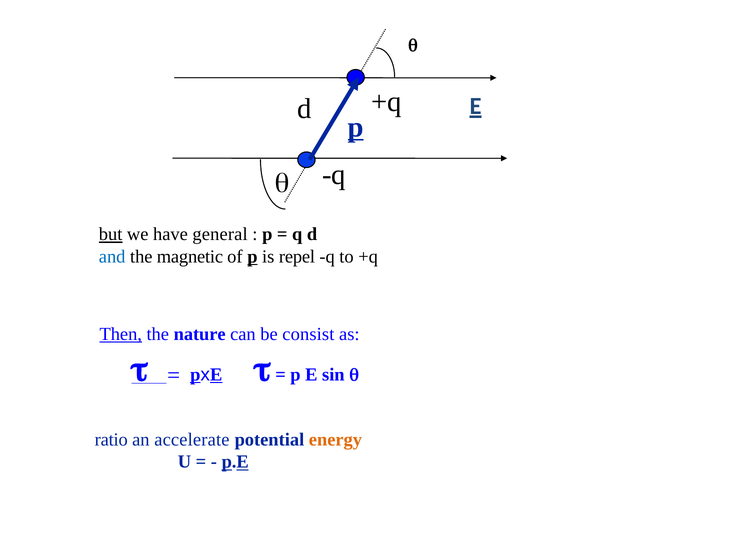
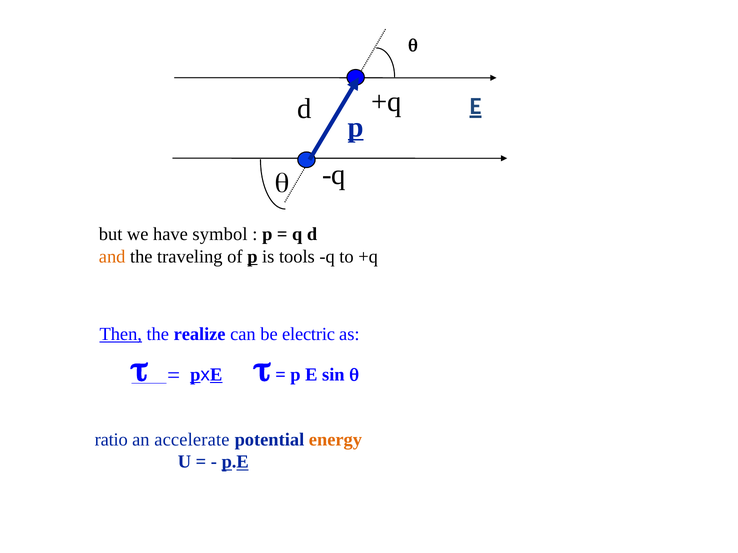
but underline: present -> none
general: general -> symbol
and colour: blue -> orange
magnetic: magnetic -> traveling
repel: repel -> tools
nature: nature -> realize
consist: consist -> electric
